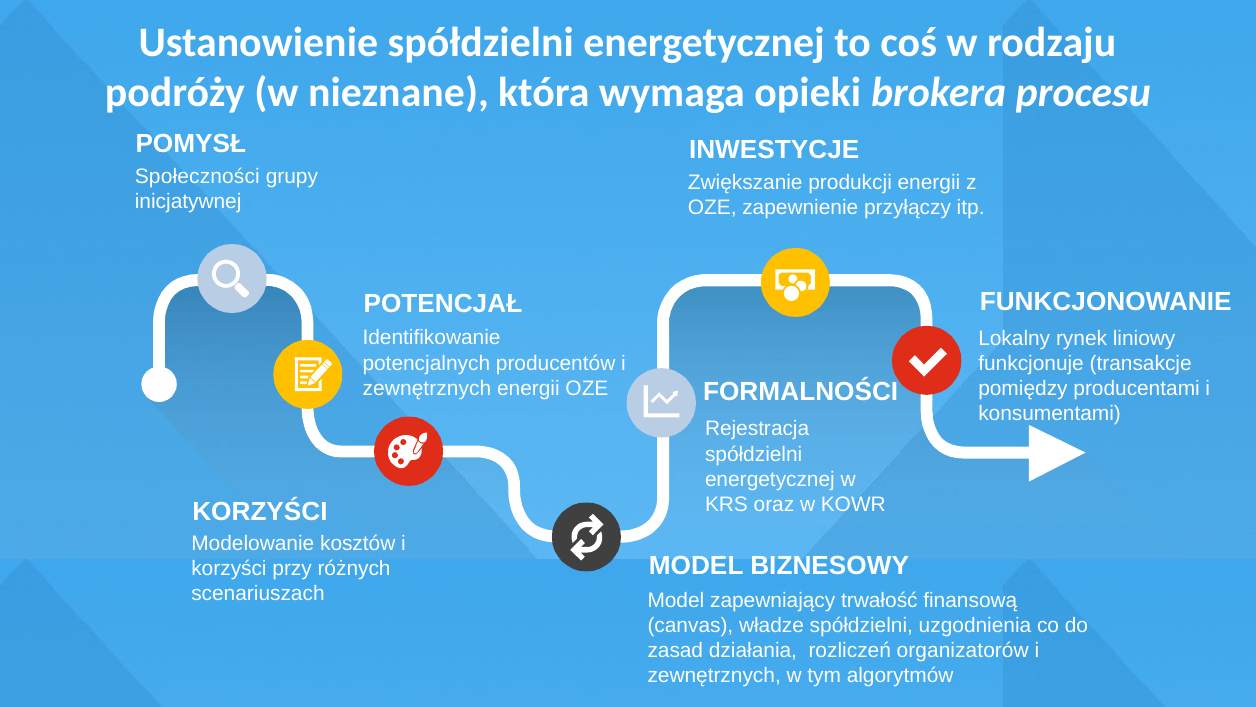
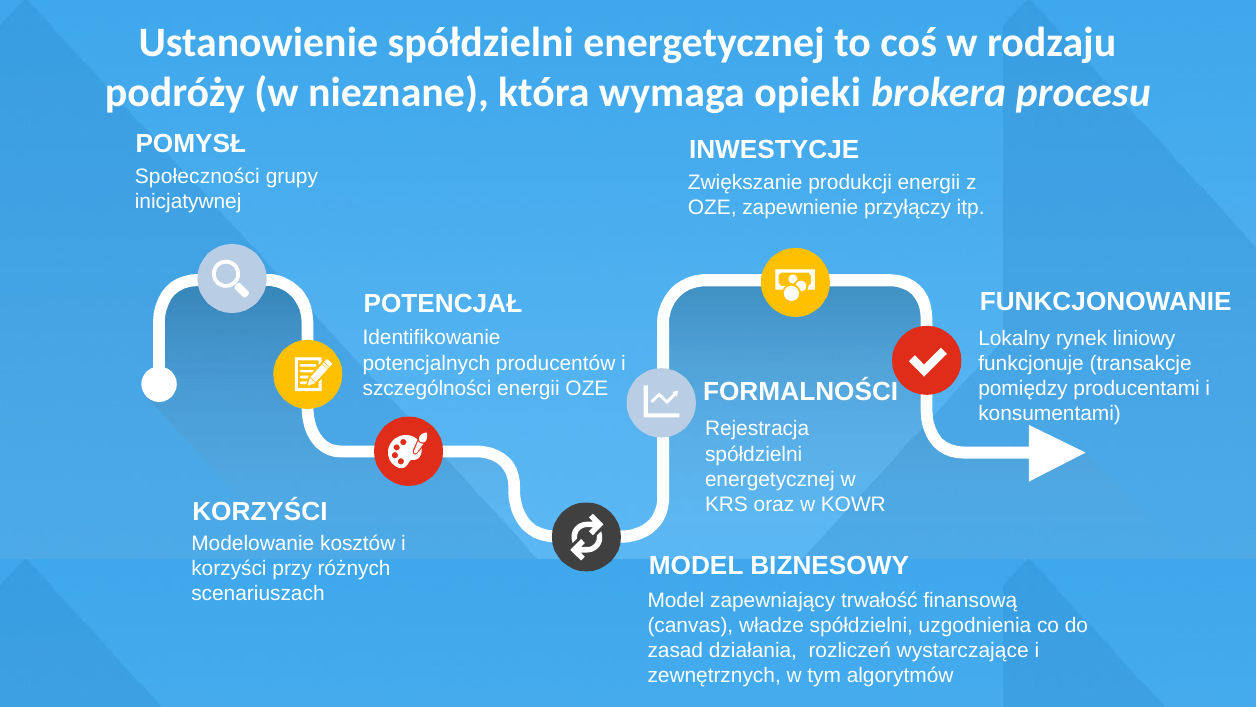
zewnętrznych at (427, 388): zewnętrznych -> szczególności
organizatorów: organizatorów -> wystarczające
